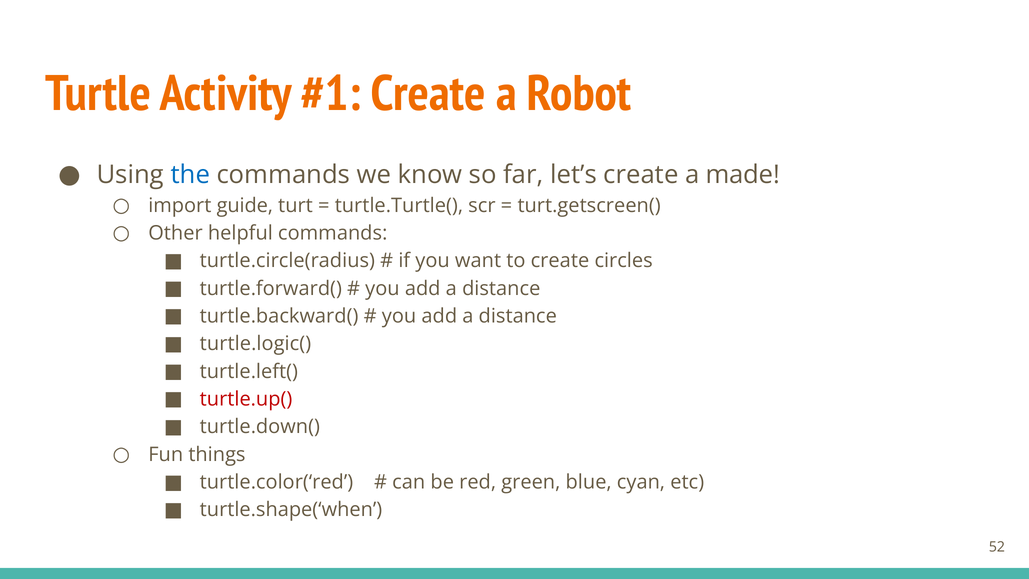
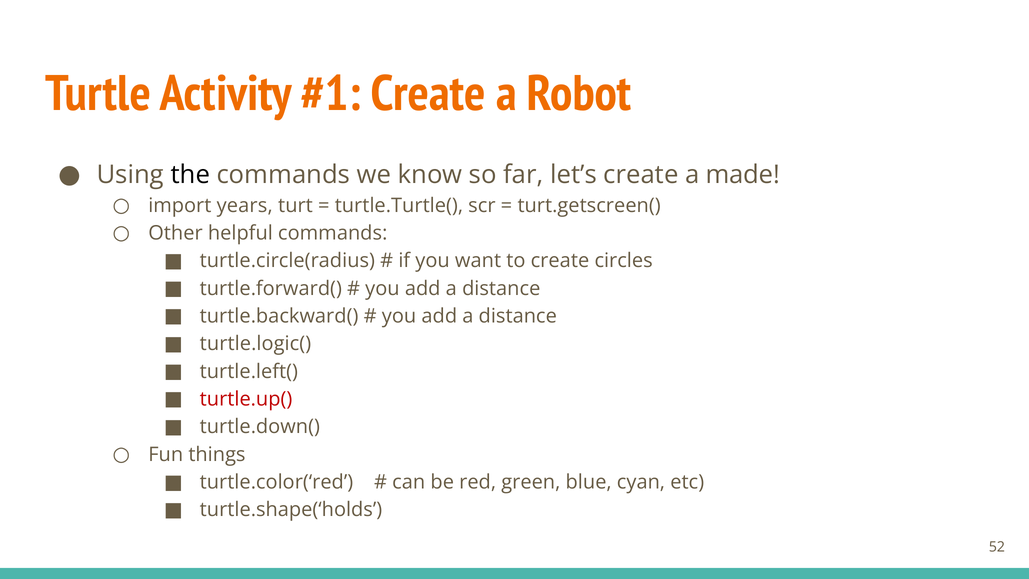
the colour: blue -> black
guide: guide -> years
turtle.shape(‘when: turtle.shape(‘when -> turtle.shape(‘holds
